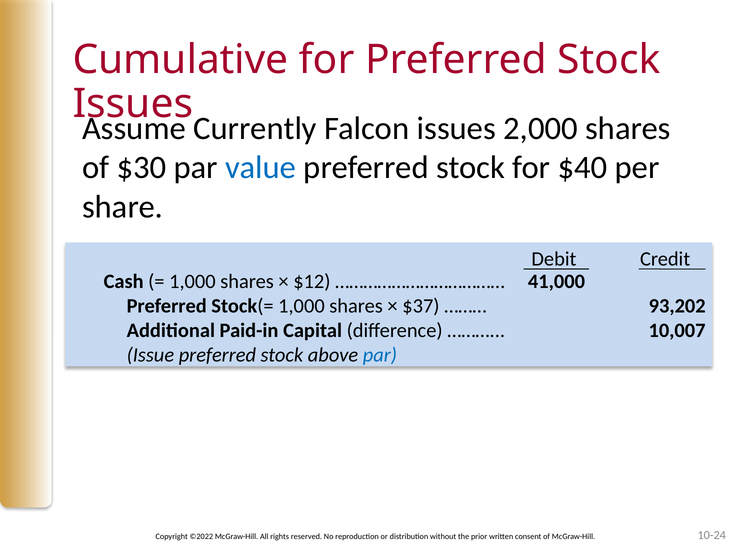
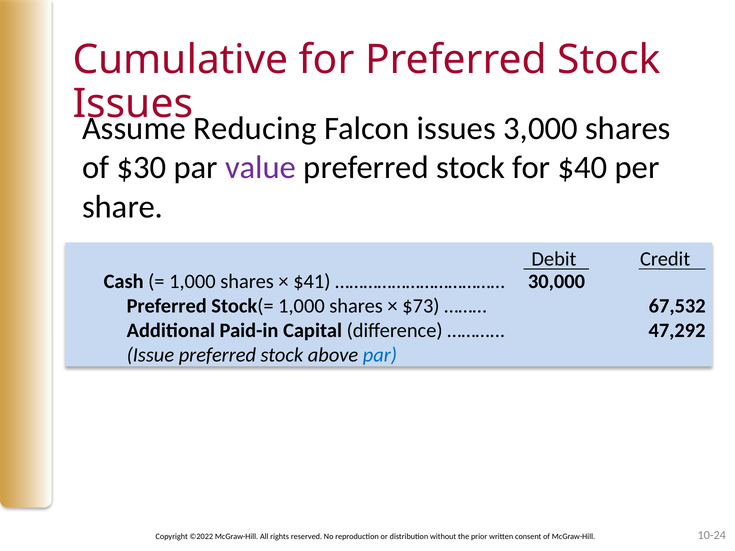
Currently: Currently -> Reducing
2,000: 2,000 -> 3,000
value colour: blue -> purple
$12: $12 -> $41
41,000: 41,000 -> 30,000
$37: $37 -> $73
93,202: 93,202 -> 67,532
10,007: 10,007 -> 47,292
